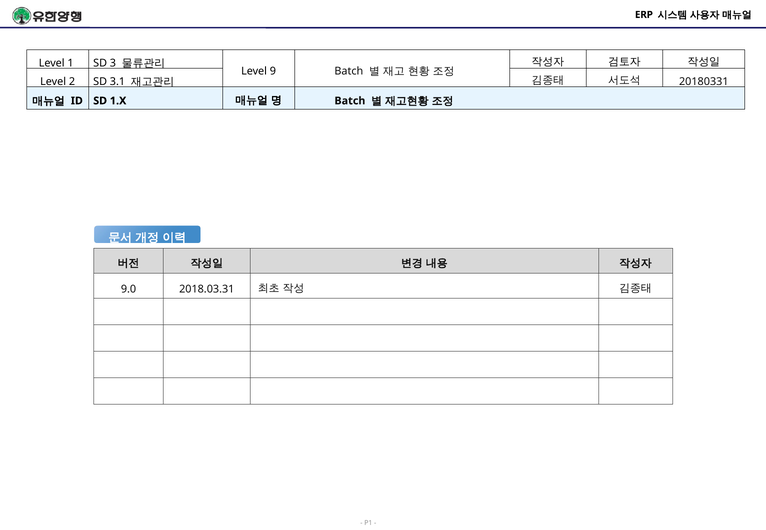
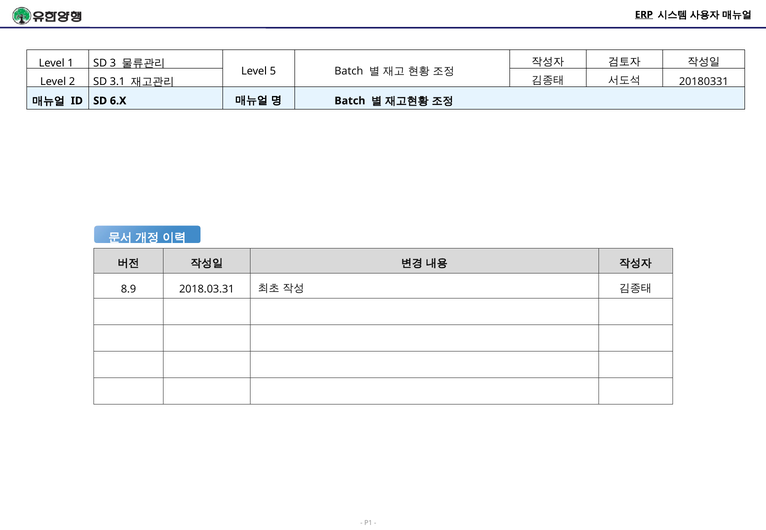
ERP underline: none -> present
9: 9 -> 5
1.X: 1.X -> 6.X
9.0: 9.0 -> 8.9
